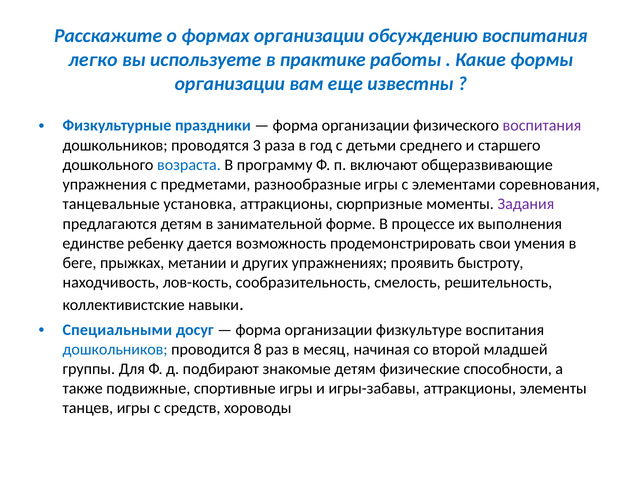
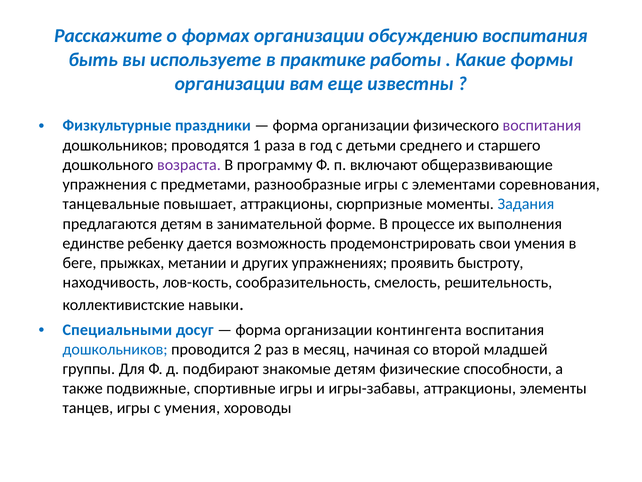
легко: легко -> быть
3: 3 -> 1
возраста colour: blue -> purple
установка: установка -> повышает
Задания colour: purple -> blue
физкультуре: физкультуре -> контингента
8: 8 -> 2
с средств: средств -> умения
